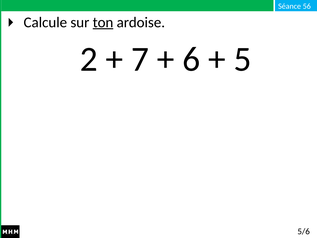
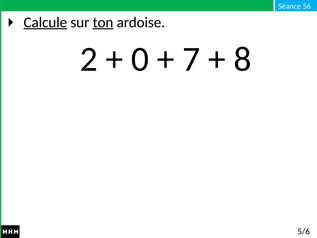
Calcule underline: none -> present
7: 7 -> 0
6: 6 -> 7
5: 5 -> 8
